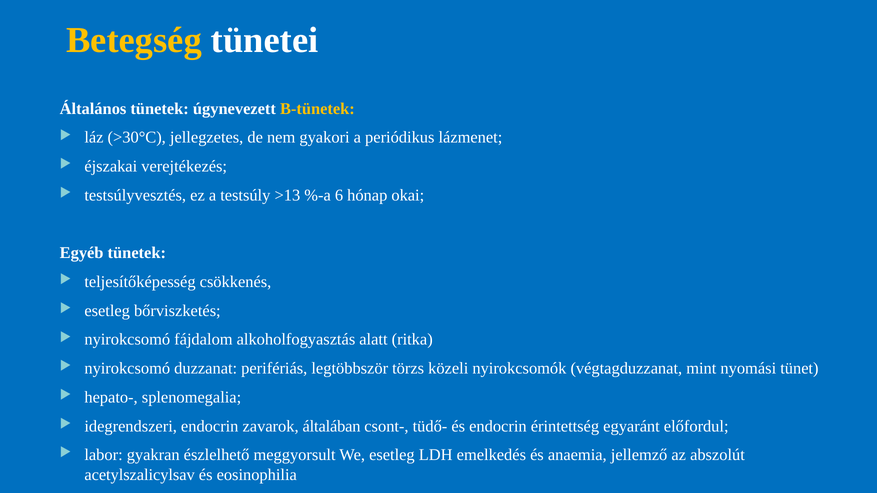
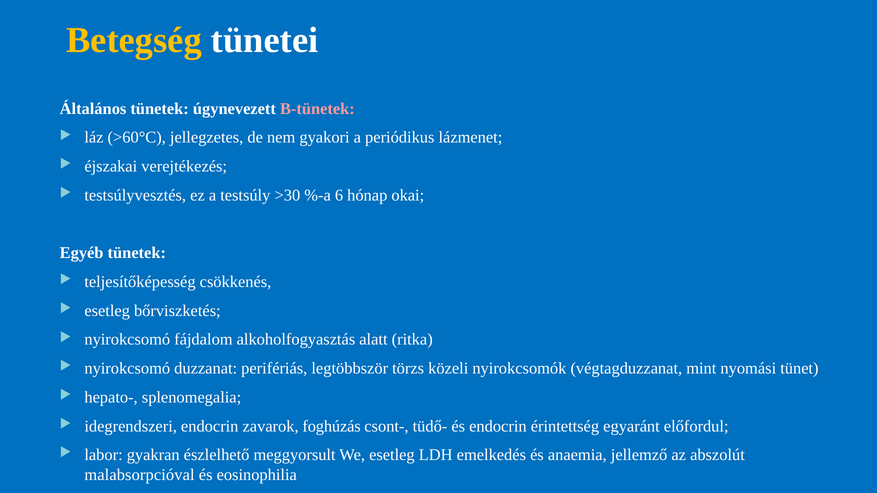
B-tünetek colour: yellow -> pink
>30°C: >30°C -> >60°C
>13: >13 -> >30
általában: általában -> foghúzás
acetylszalicylsav: acetylszalicylsav -> malabsorpcióval
